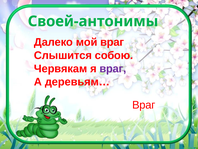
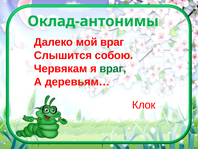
Своей-антонимы: Своей-антонимы -> Оклад-антонимы
враг at (113, 68) colour: purple -> green
Враг at (144, 105): Враг -> Клок
